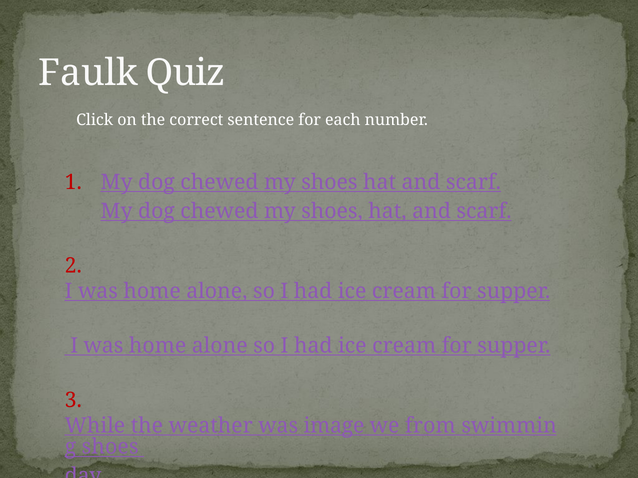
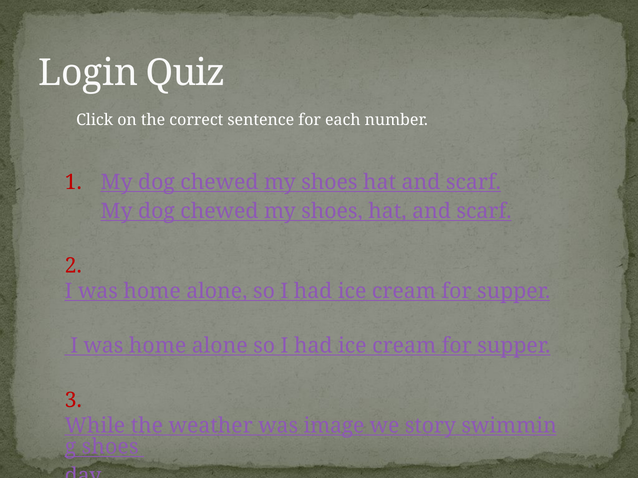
Faulk: Faulk -> Login
from: from -> story
